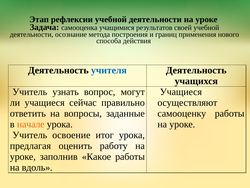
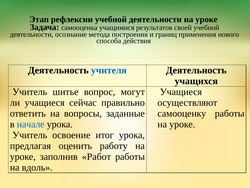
узнать: узнать -> шитье
начале colour: orange -> blue
Какое: Какое -> Работ
